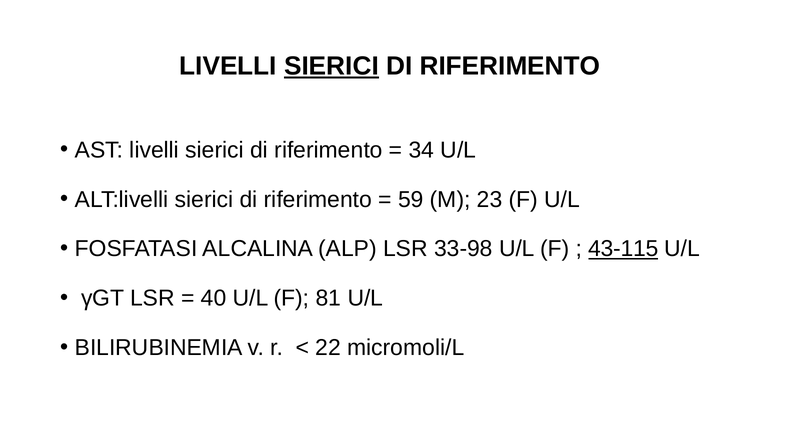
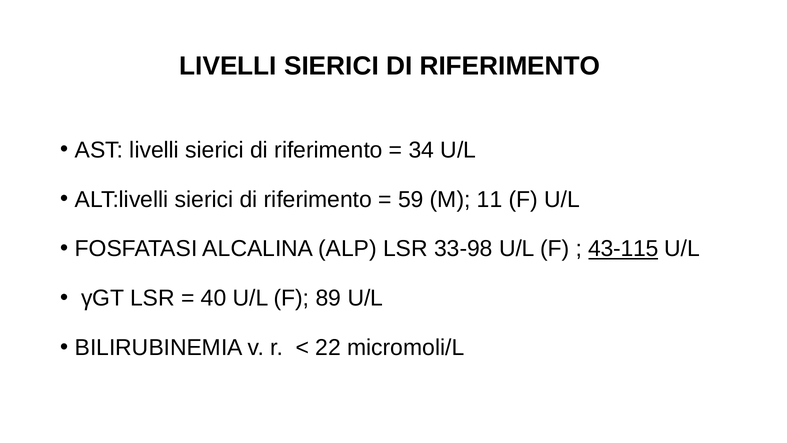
SIERICI at (331, 66) underline: present -> none
23: 23 -> 11
81: 81 -> 89
